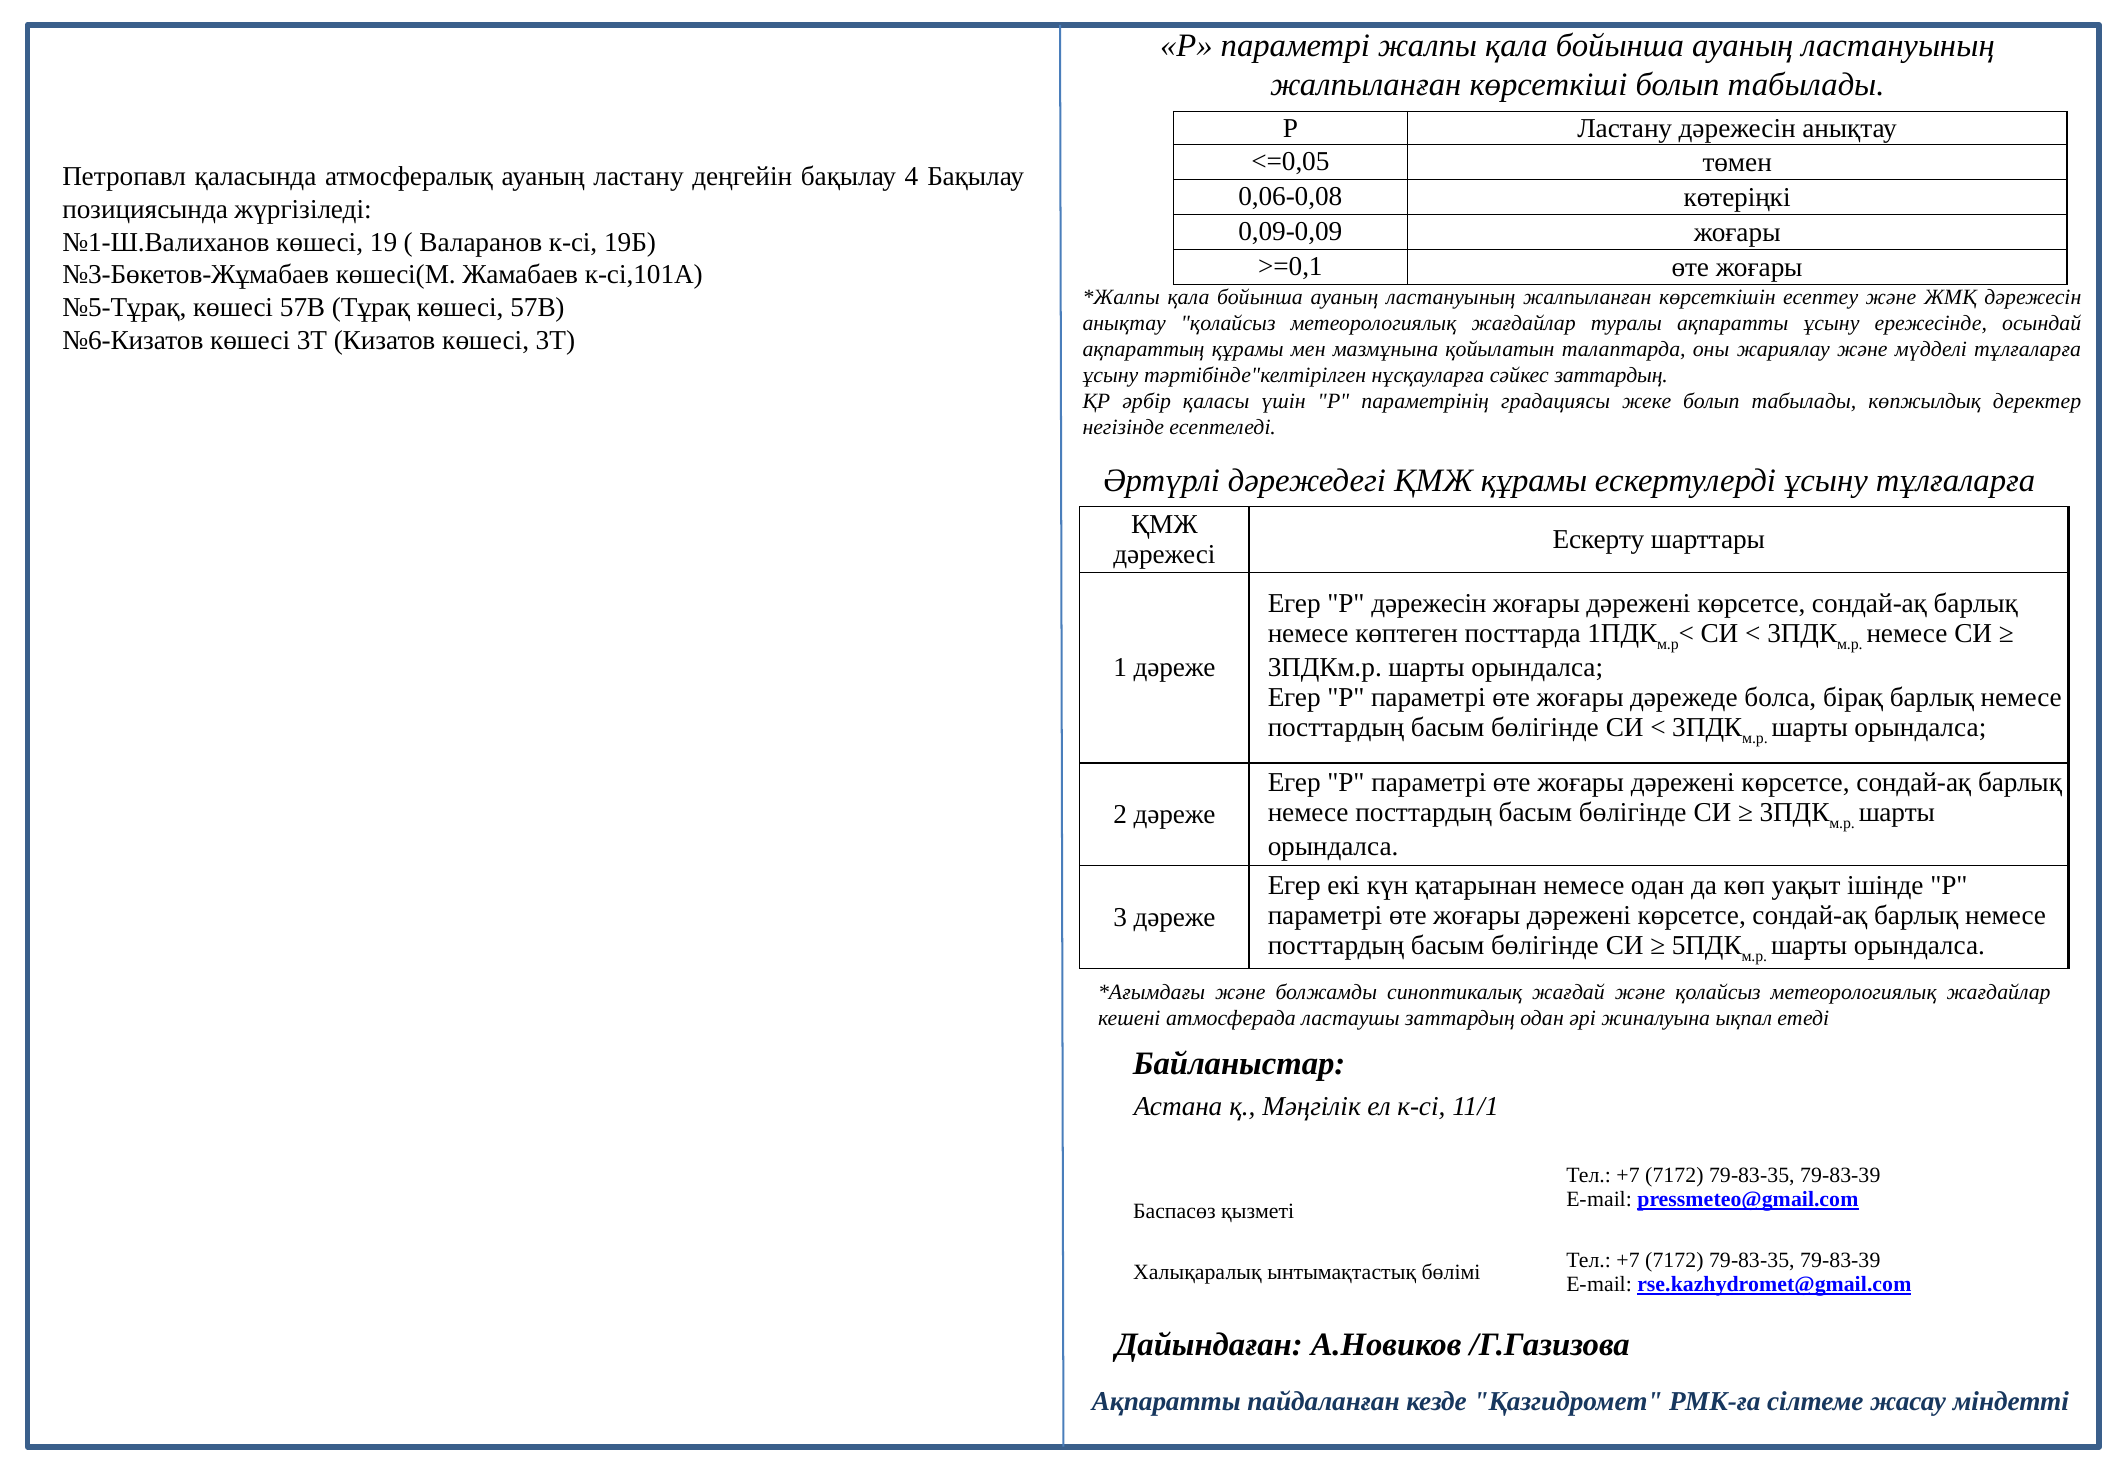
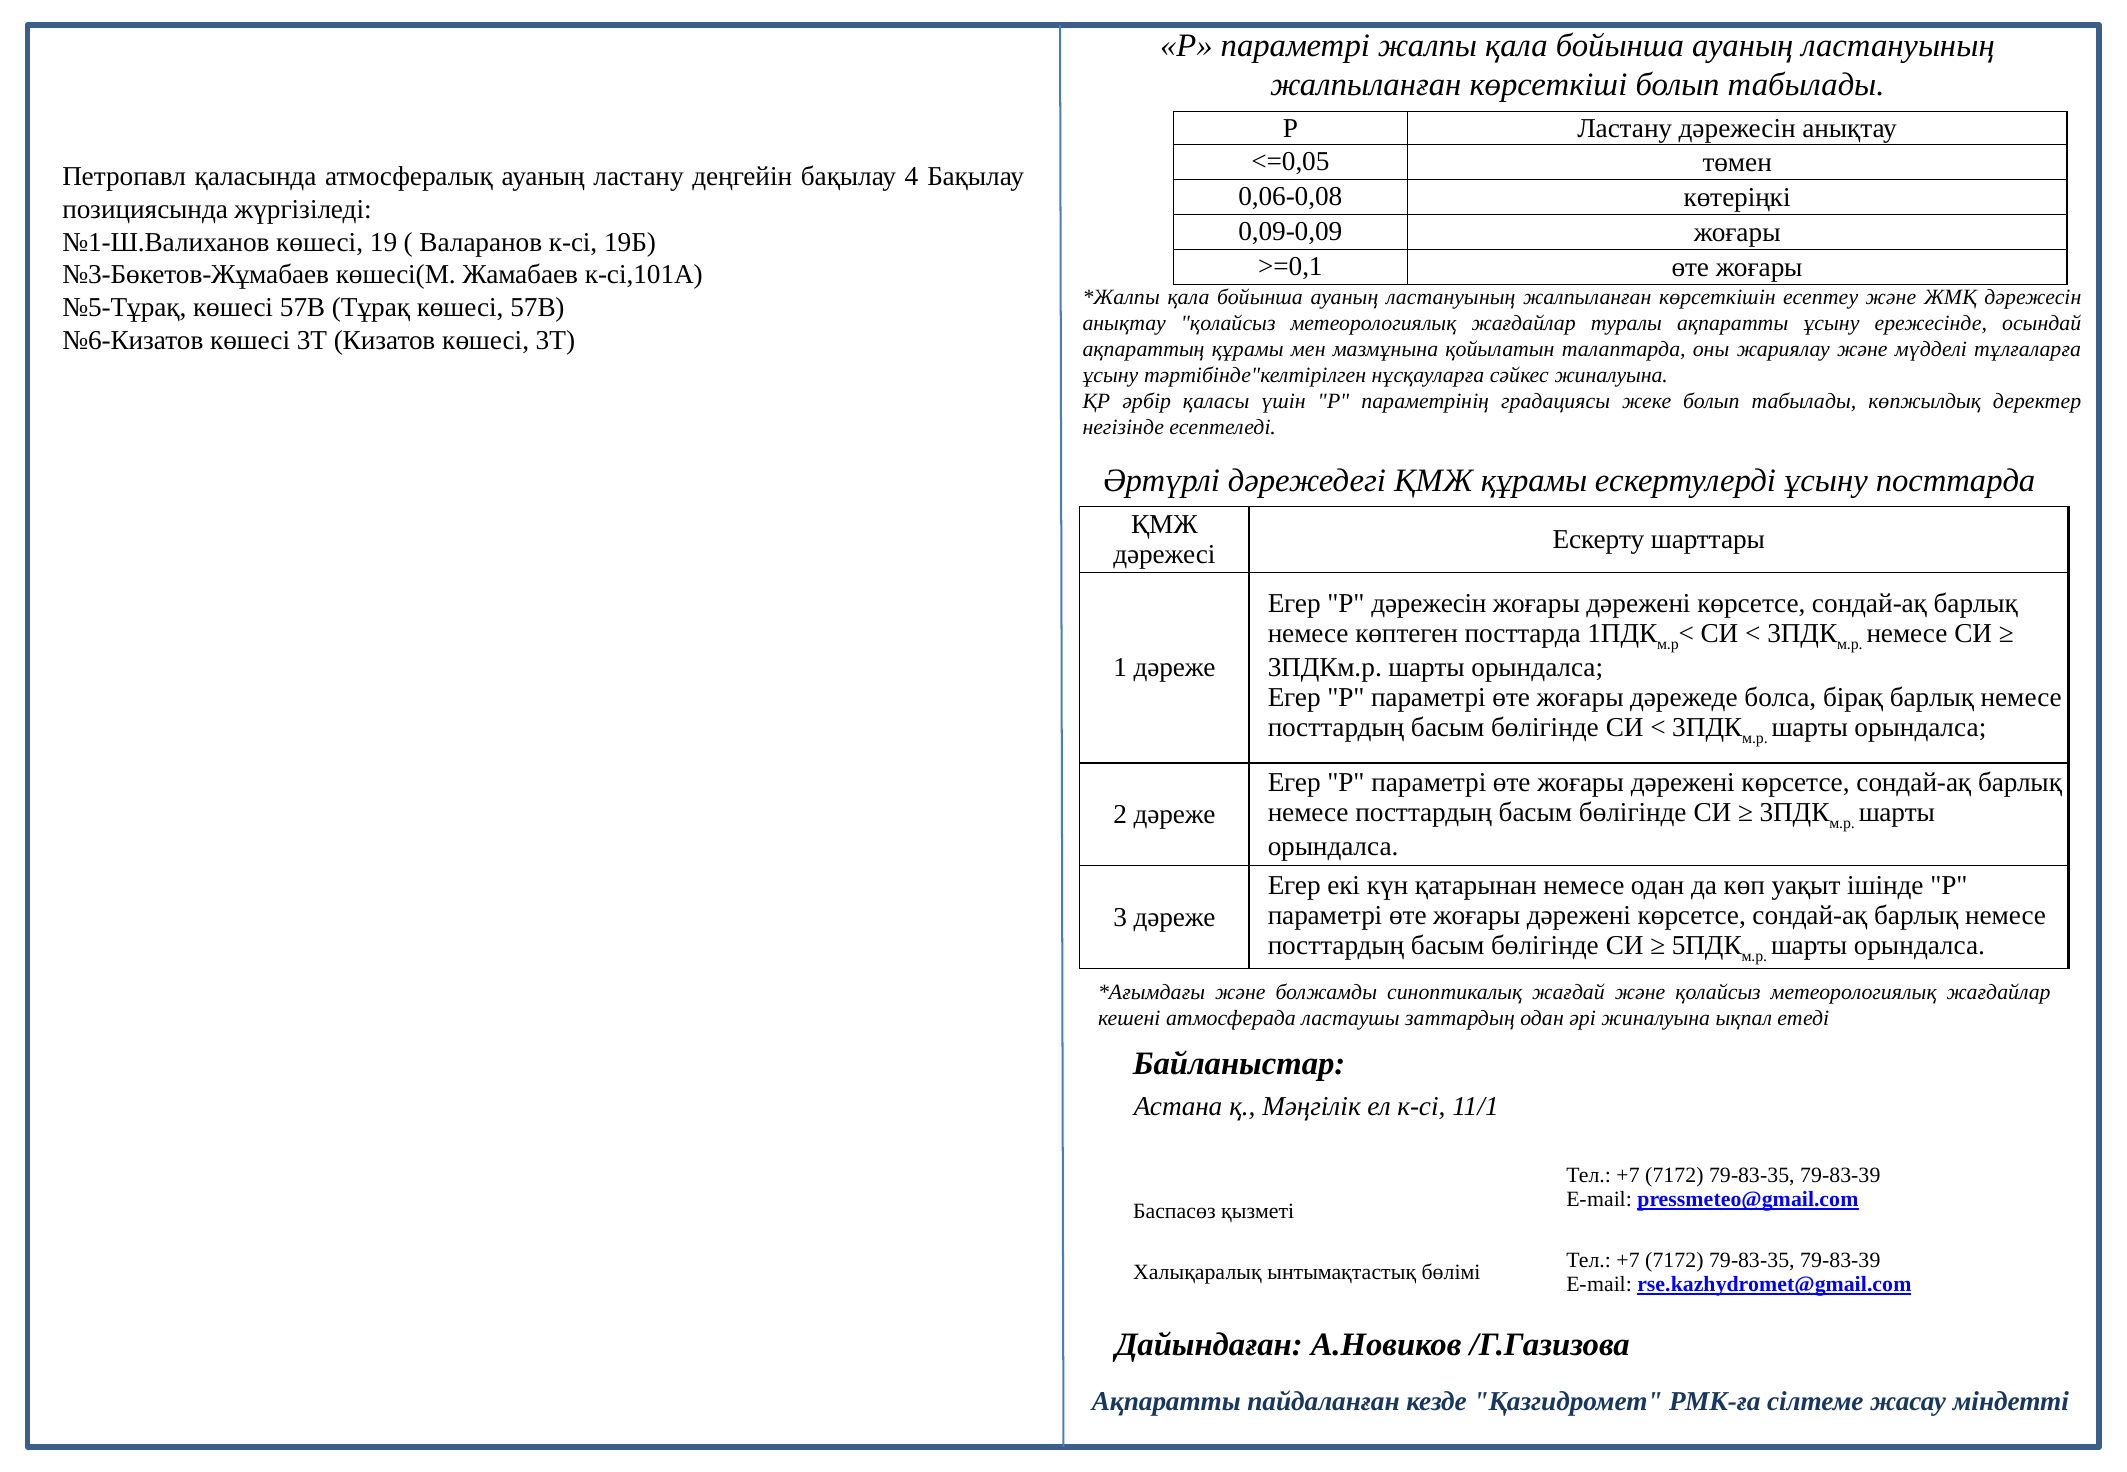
сәйкес заттардың: заттардың -> жиналуына
ұсыну тұлғаларға: тұлғаларға -> посттарда
